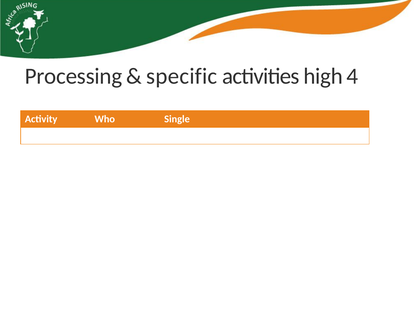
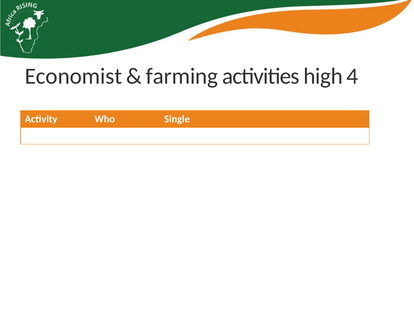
Processing: Processing -> Economist
specific: specific -> farming
